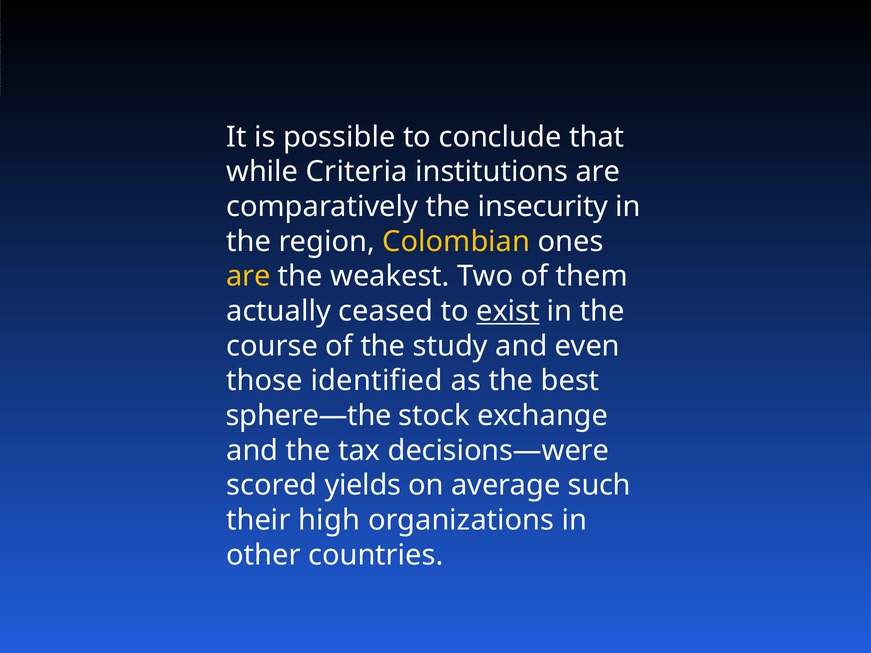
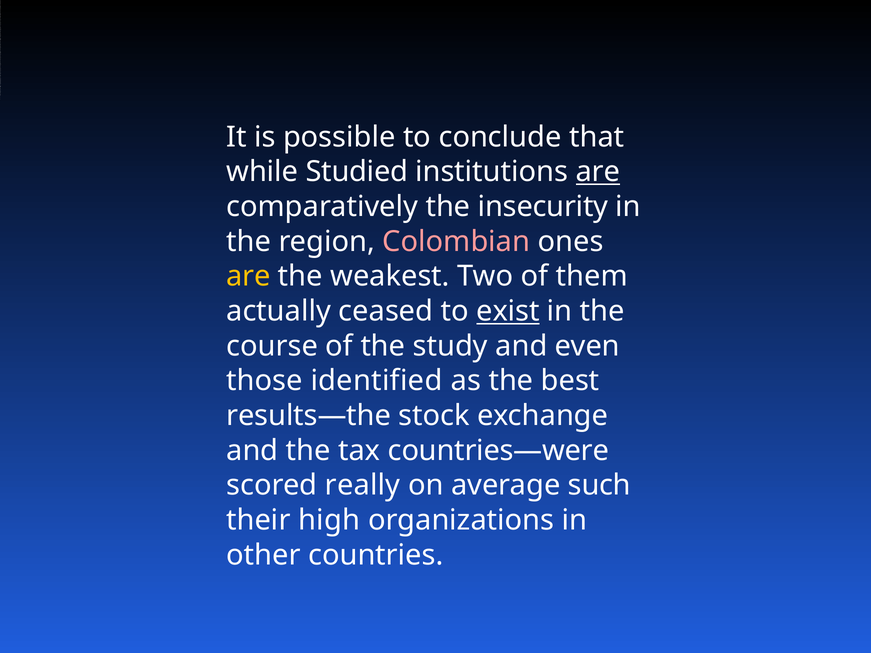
Criteria: Criteria -> Studied
are at (598, 172) underline: none -> present
Colombian colour: yellow -> pink
sphere—the: sphere—the -> results—the
decisions—were: decisions—were -> countries—were
yields: yields -> really
